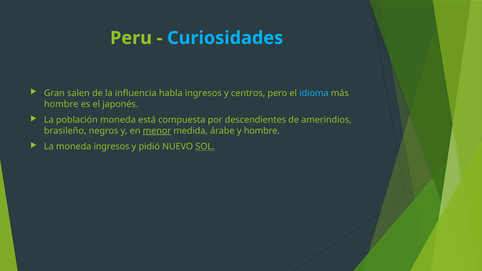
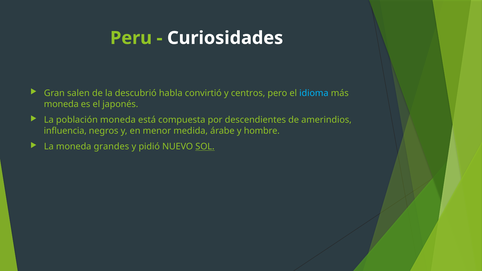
Curiosidades colour: light blue -> white
influencia: influencia -> descubrió
habla ingresos: ingresos -> convirtió
hombre at (61, 104): hombre -> moneda
brasileño: brasileño -> influencia
menor underline: present -> none
moneda ingresos: ingresos -> grandes
